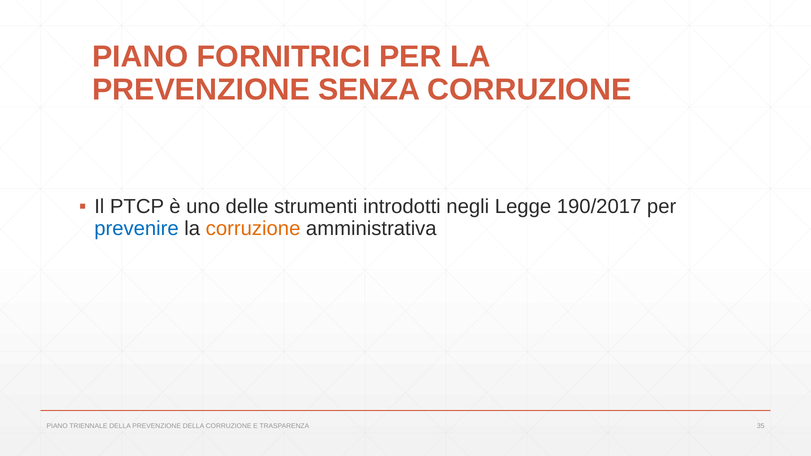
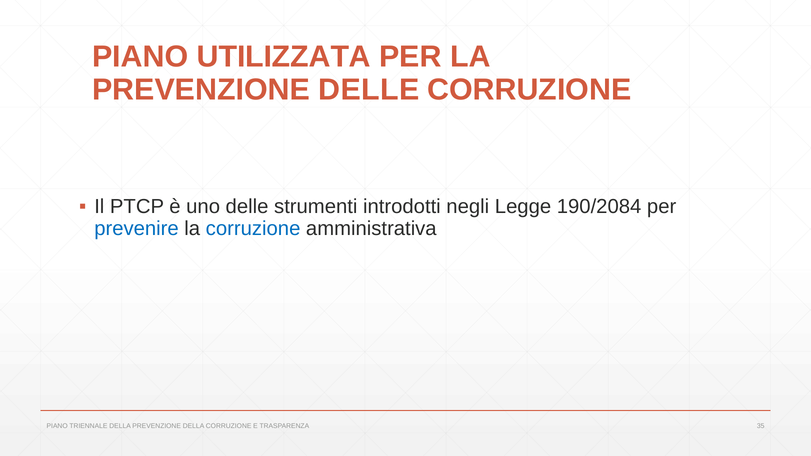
FORNITRICI: FORNITRICI -> UTILIZZATA
PREVENZIONE SENZA: SENZA -> DELLE
190/2017: 190/2017 -> 190/2084
corruzione at (253, 229) colour: orange -> blue
